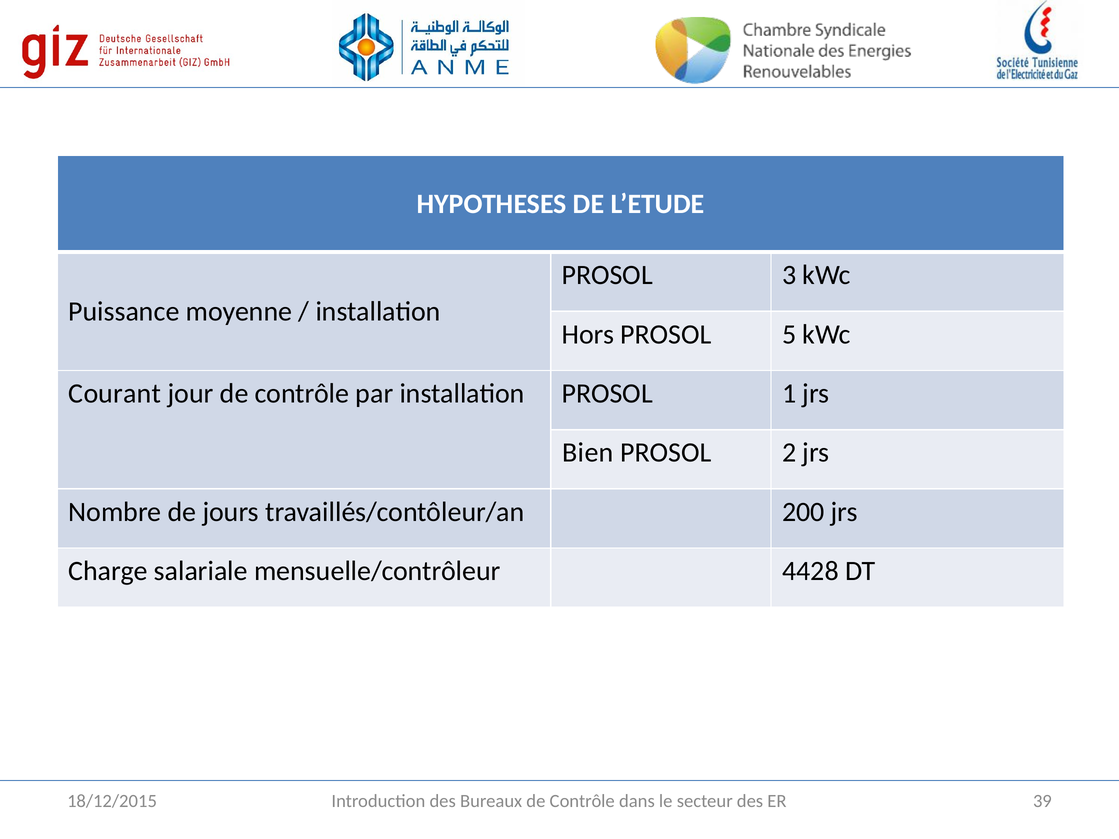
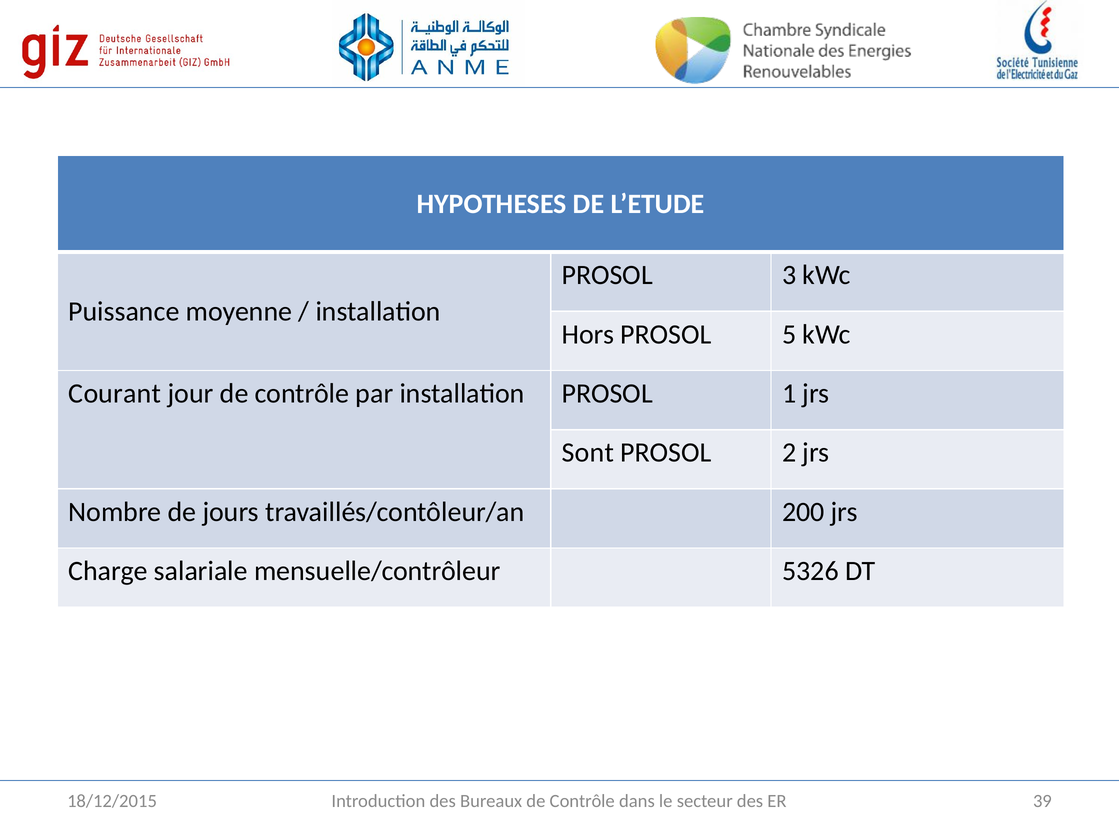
Bien: Bien -> Sont
4428: 4428 -> 5326
